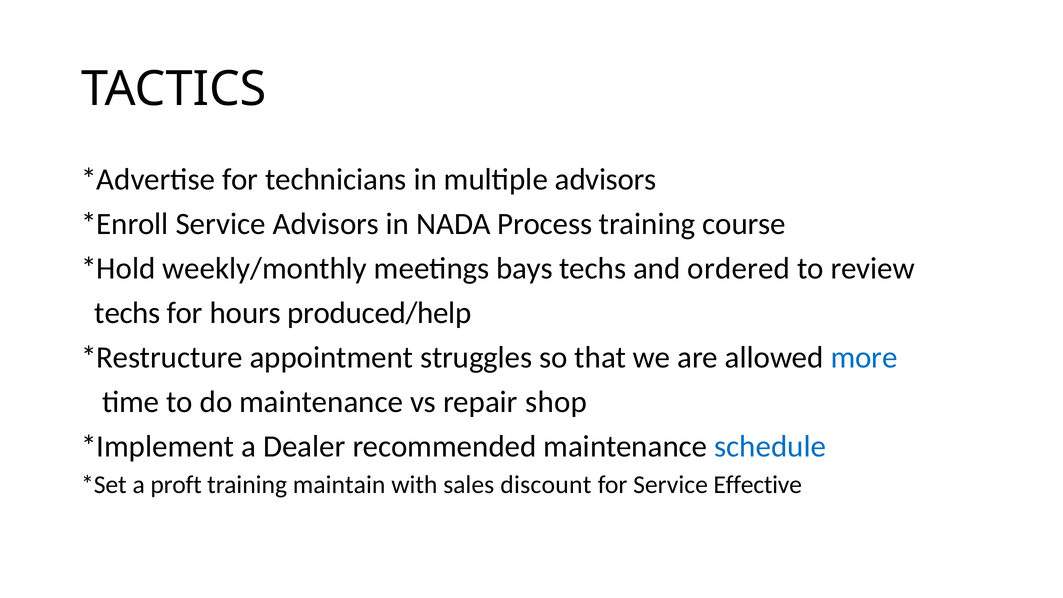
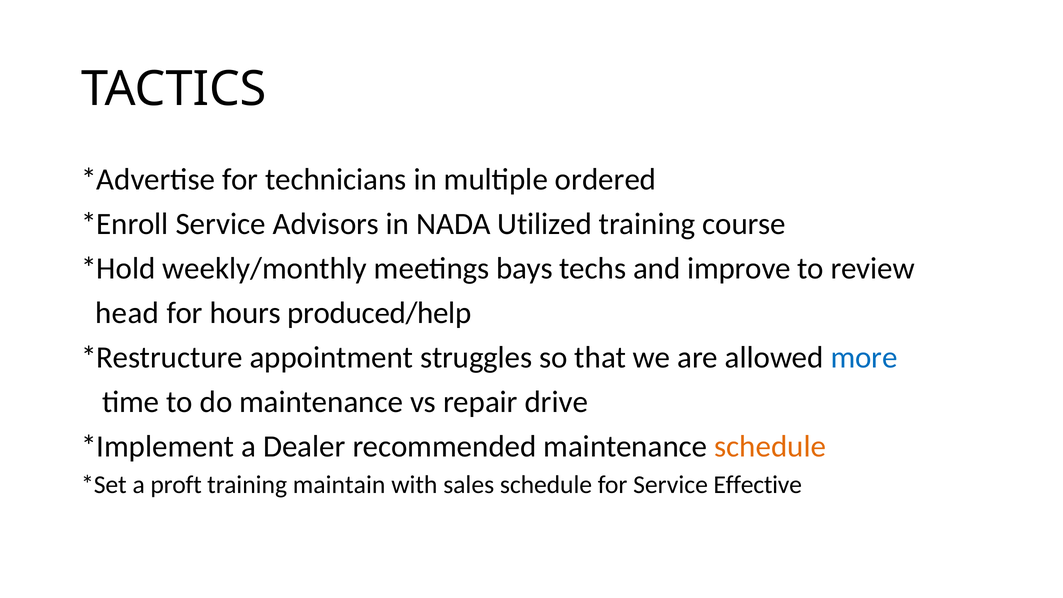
multiple advisors: advisors -> ordered
Process: Process -> Utilized
ordered: ordered -> improve
techs at (128, 313): techs -> head
shop: shop -> drive
schedule at (770, 447) colour: blue -> orange
sales discount: discount -> schedule
